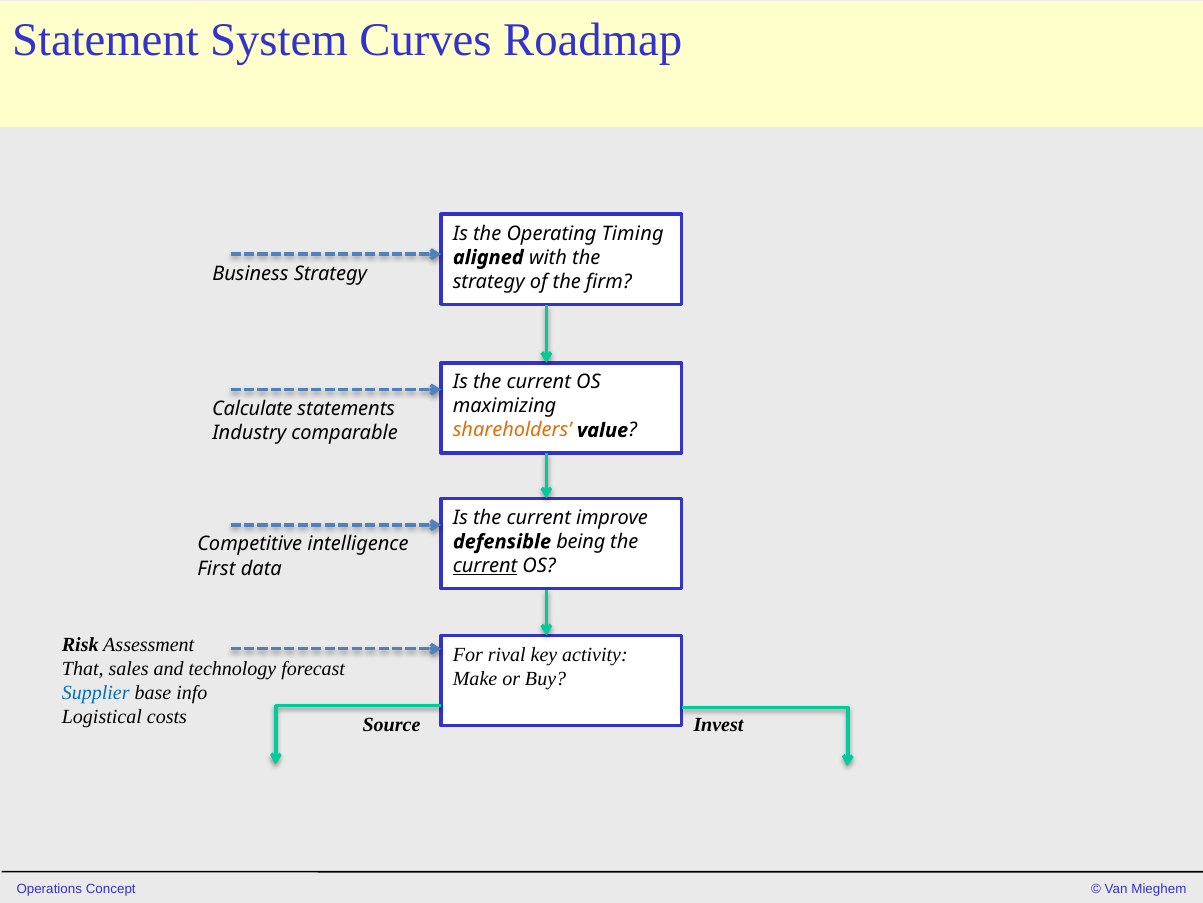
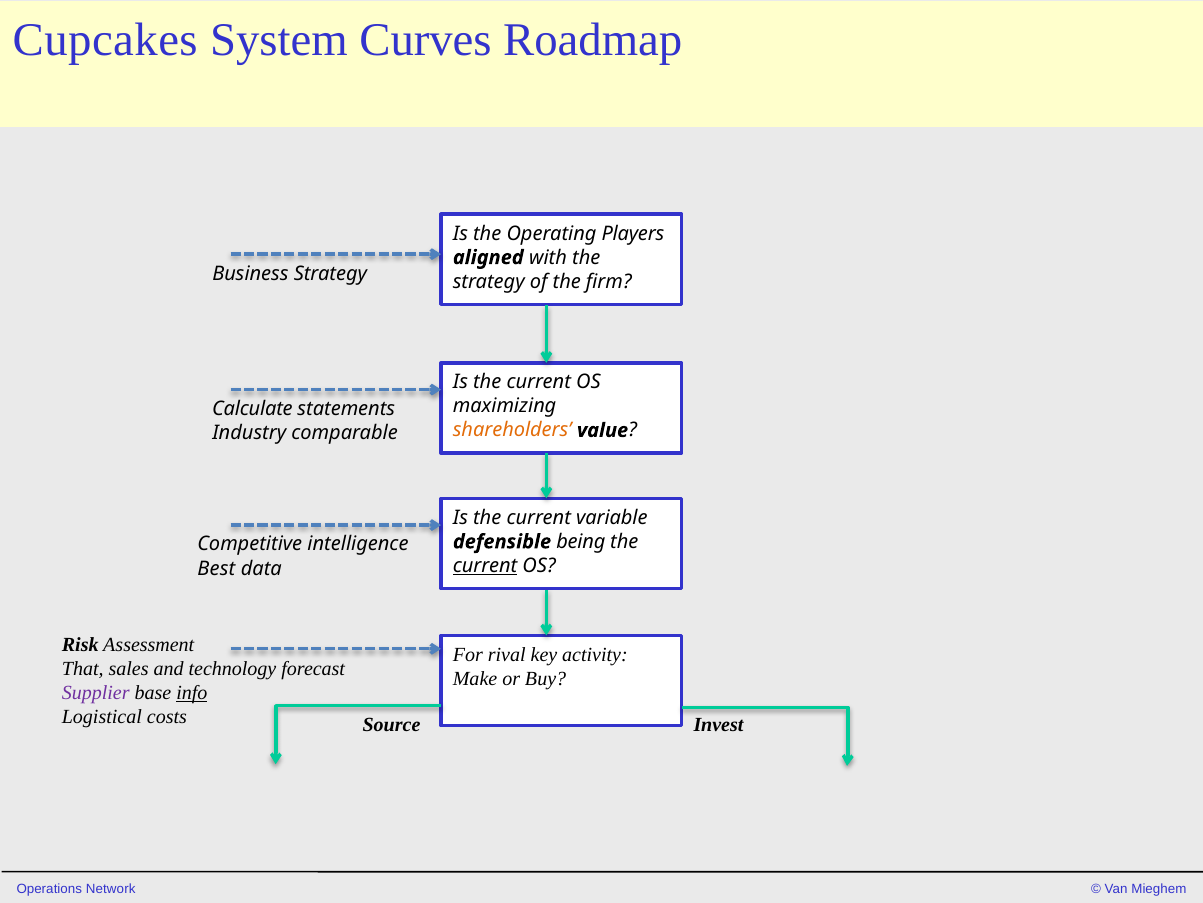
Statement: Statement -> Cupcakes
Timing: Timing -> Players
improve: improve -> variable
First: First -> Best
Supplier colour: blue -> purple
info underline: none -> present
Concept: Concept -> Network
